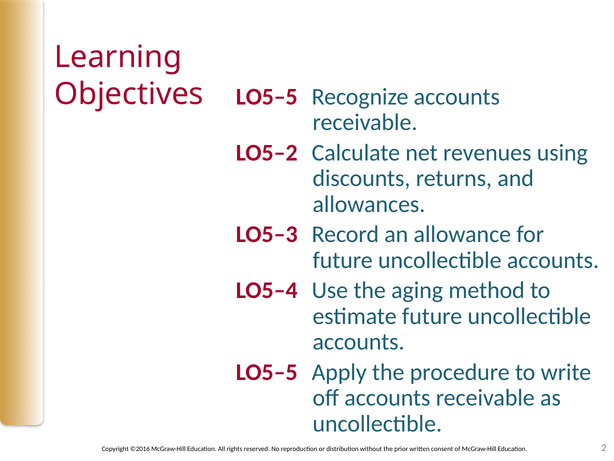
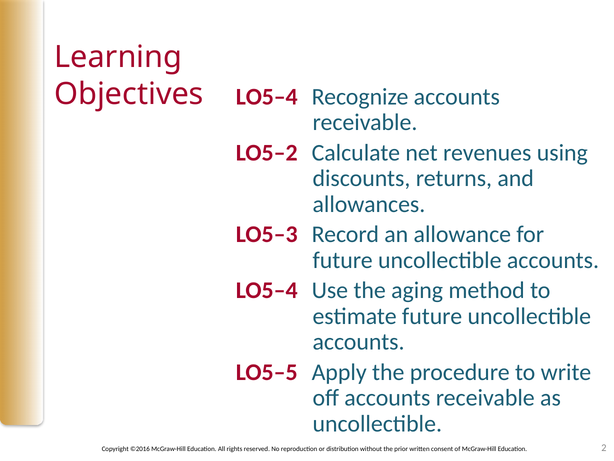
LO5–5 at (267, 97): LO5–5 -> LO5–4
